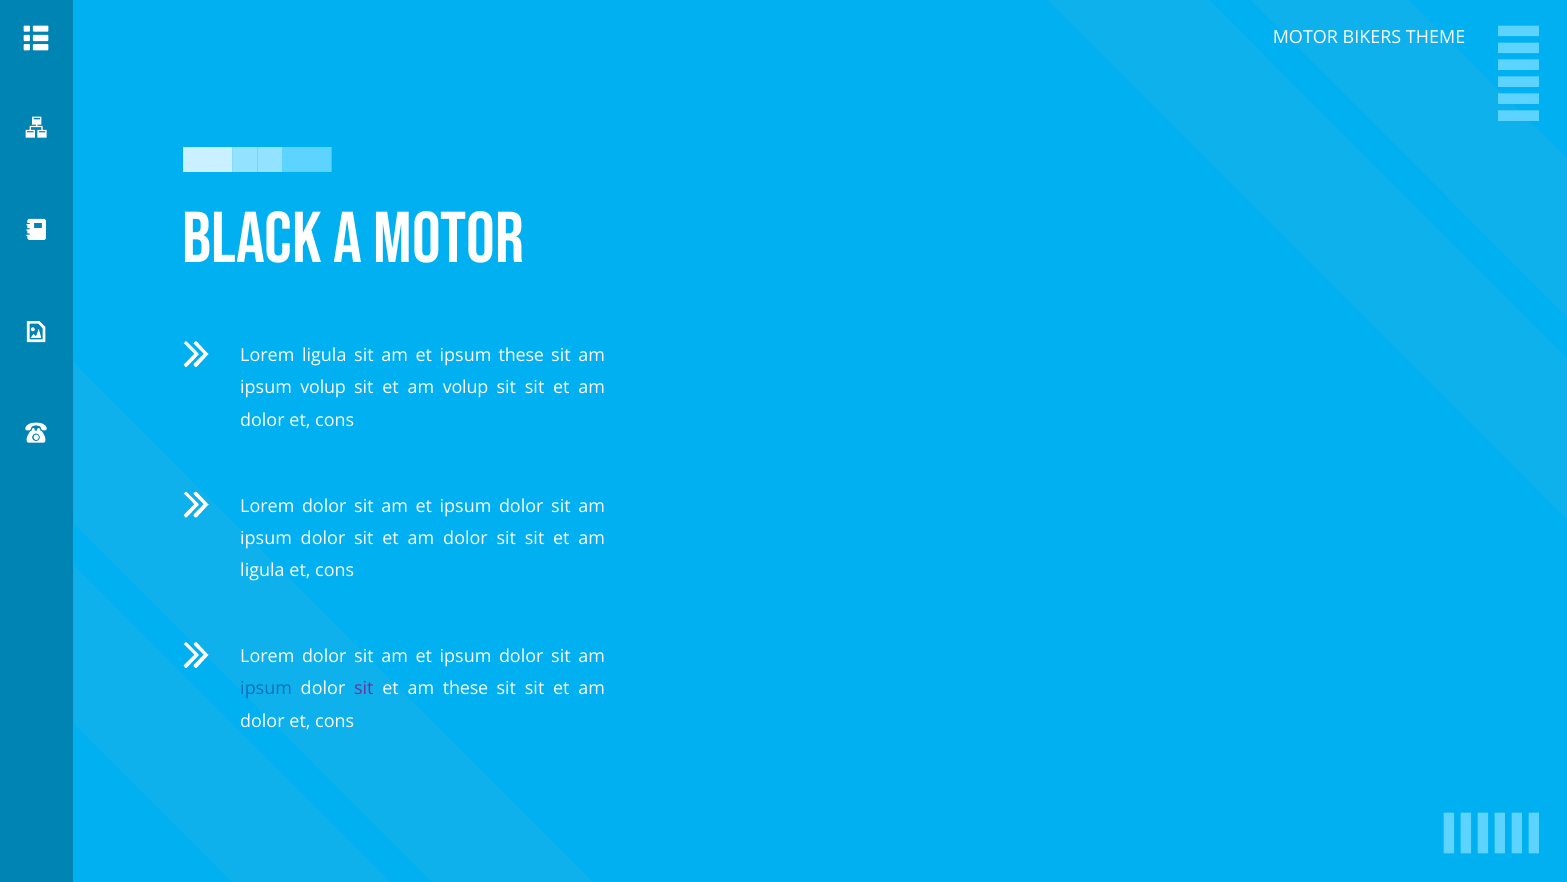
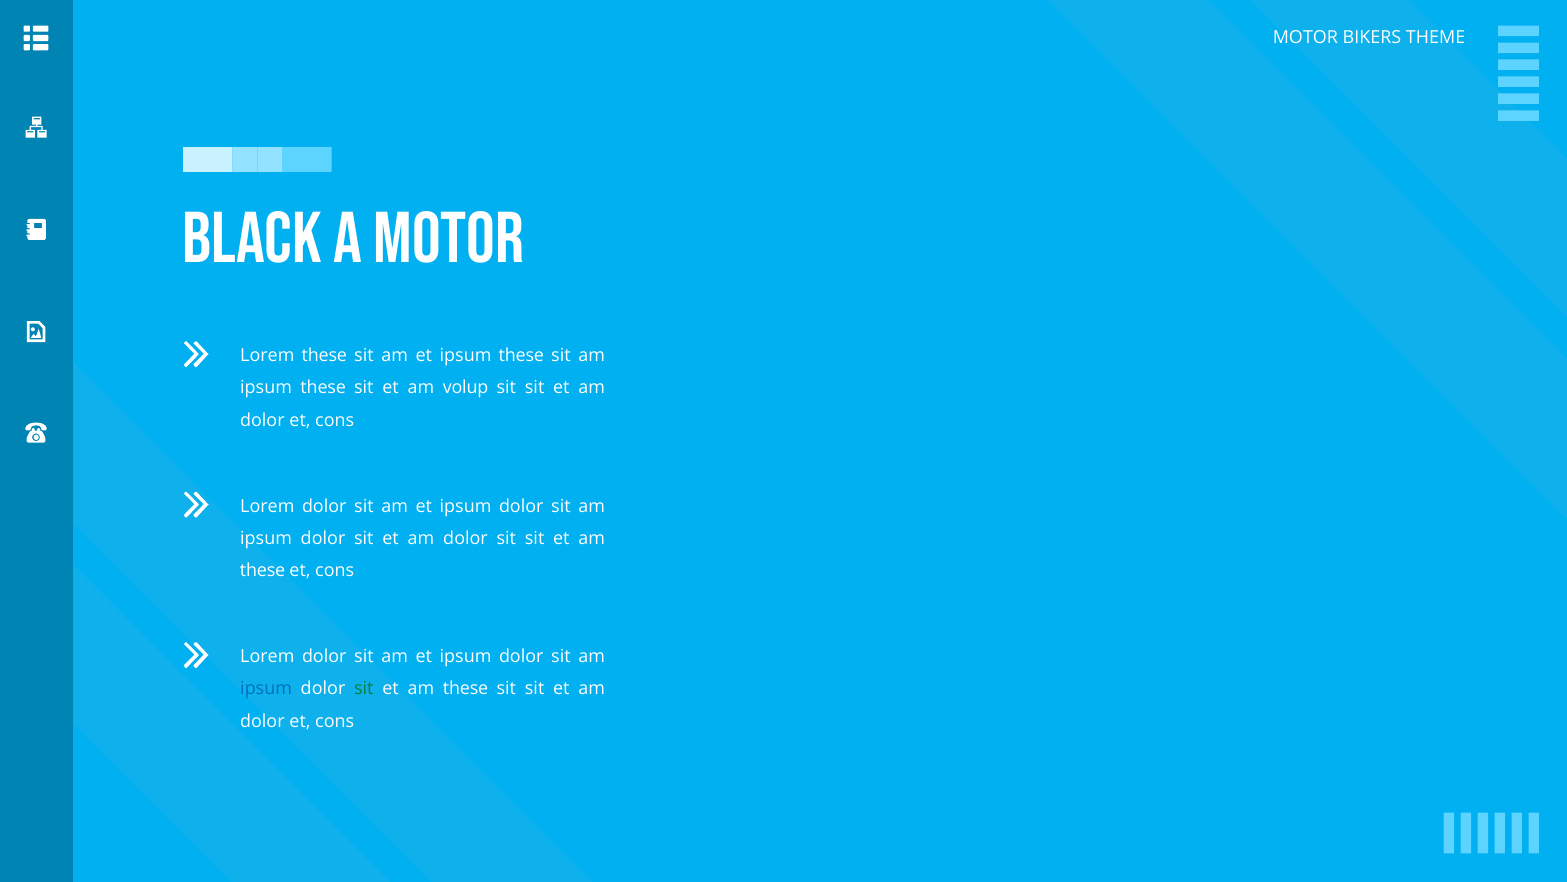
Lorem ligula: ligula -> these
volup at (323, 388): volup -> these
ligula at (262, 570): ligula -> these
sit at (364, 688) colour: purple -> green
